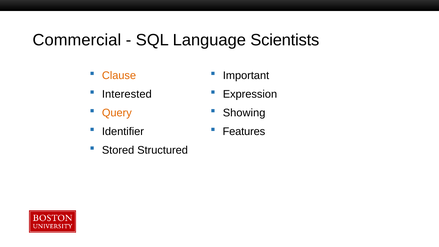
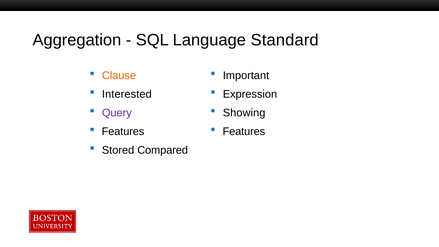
Commercial: Commercial -> Aggregation
Scientists: Scientists -> Standard
Query colour: orange -> purple
Identifier at (123, 131): Identifier -> Features
Structured: Structured -> Compared
